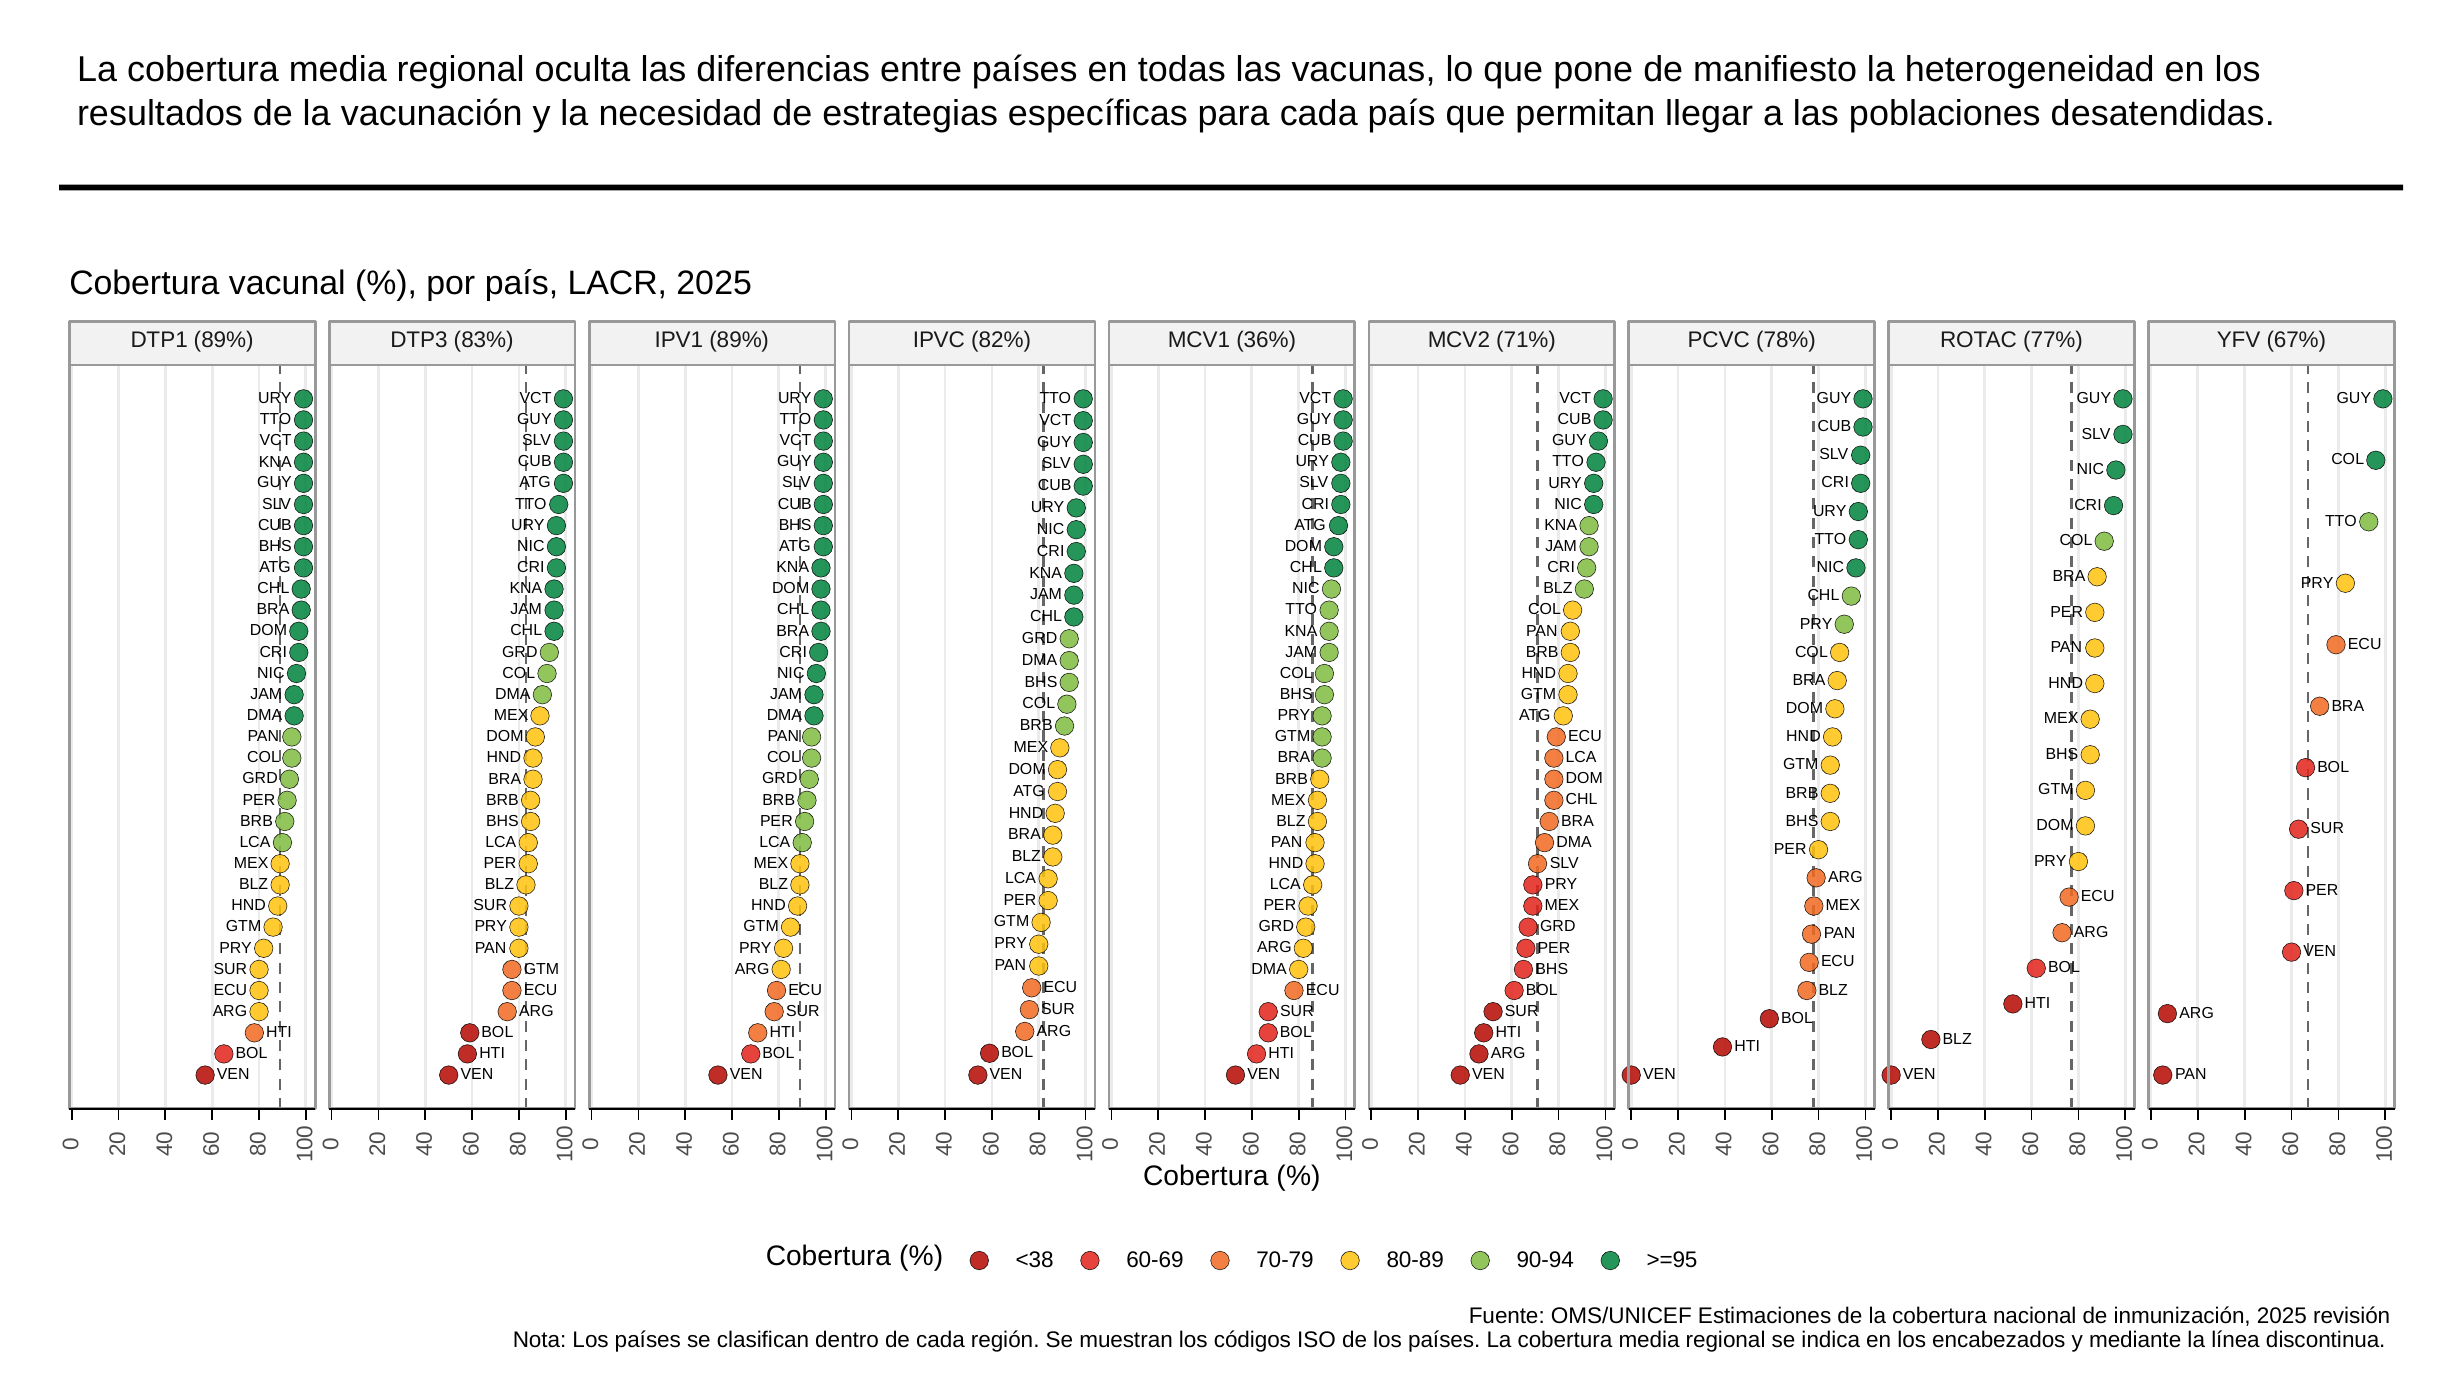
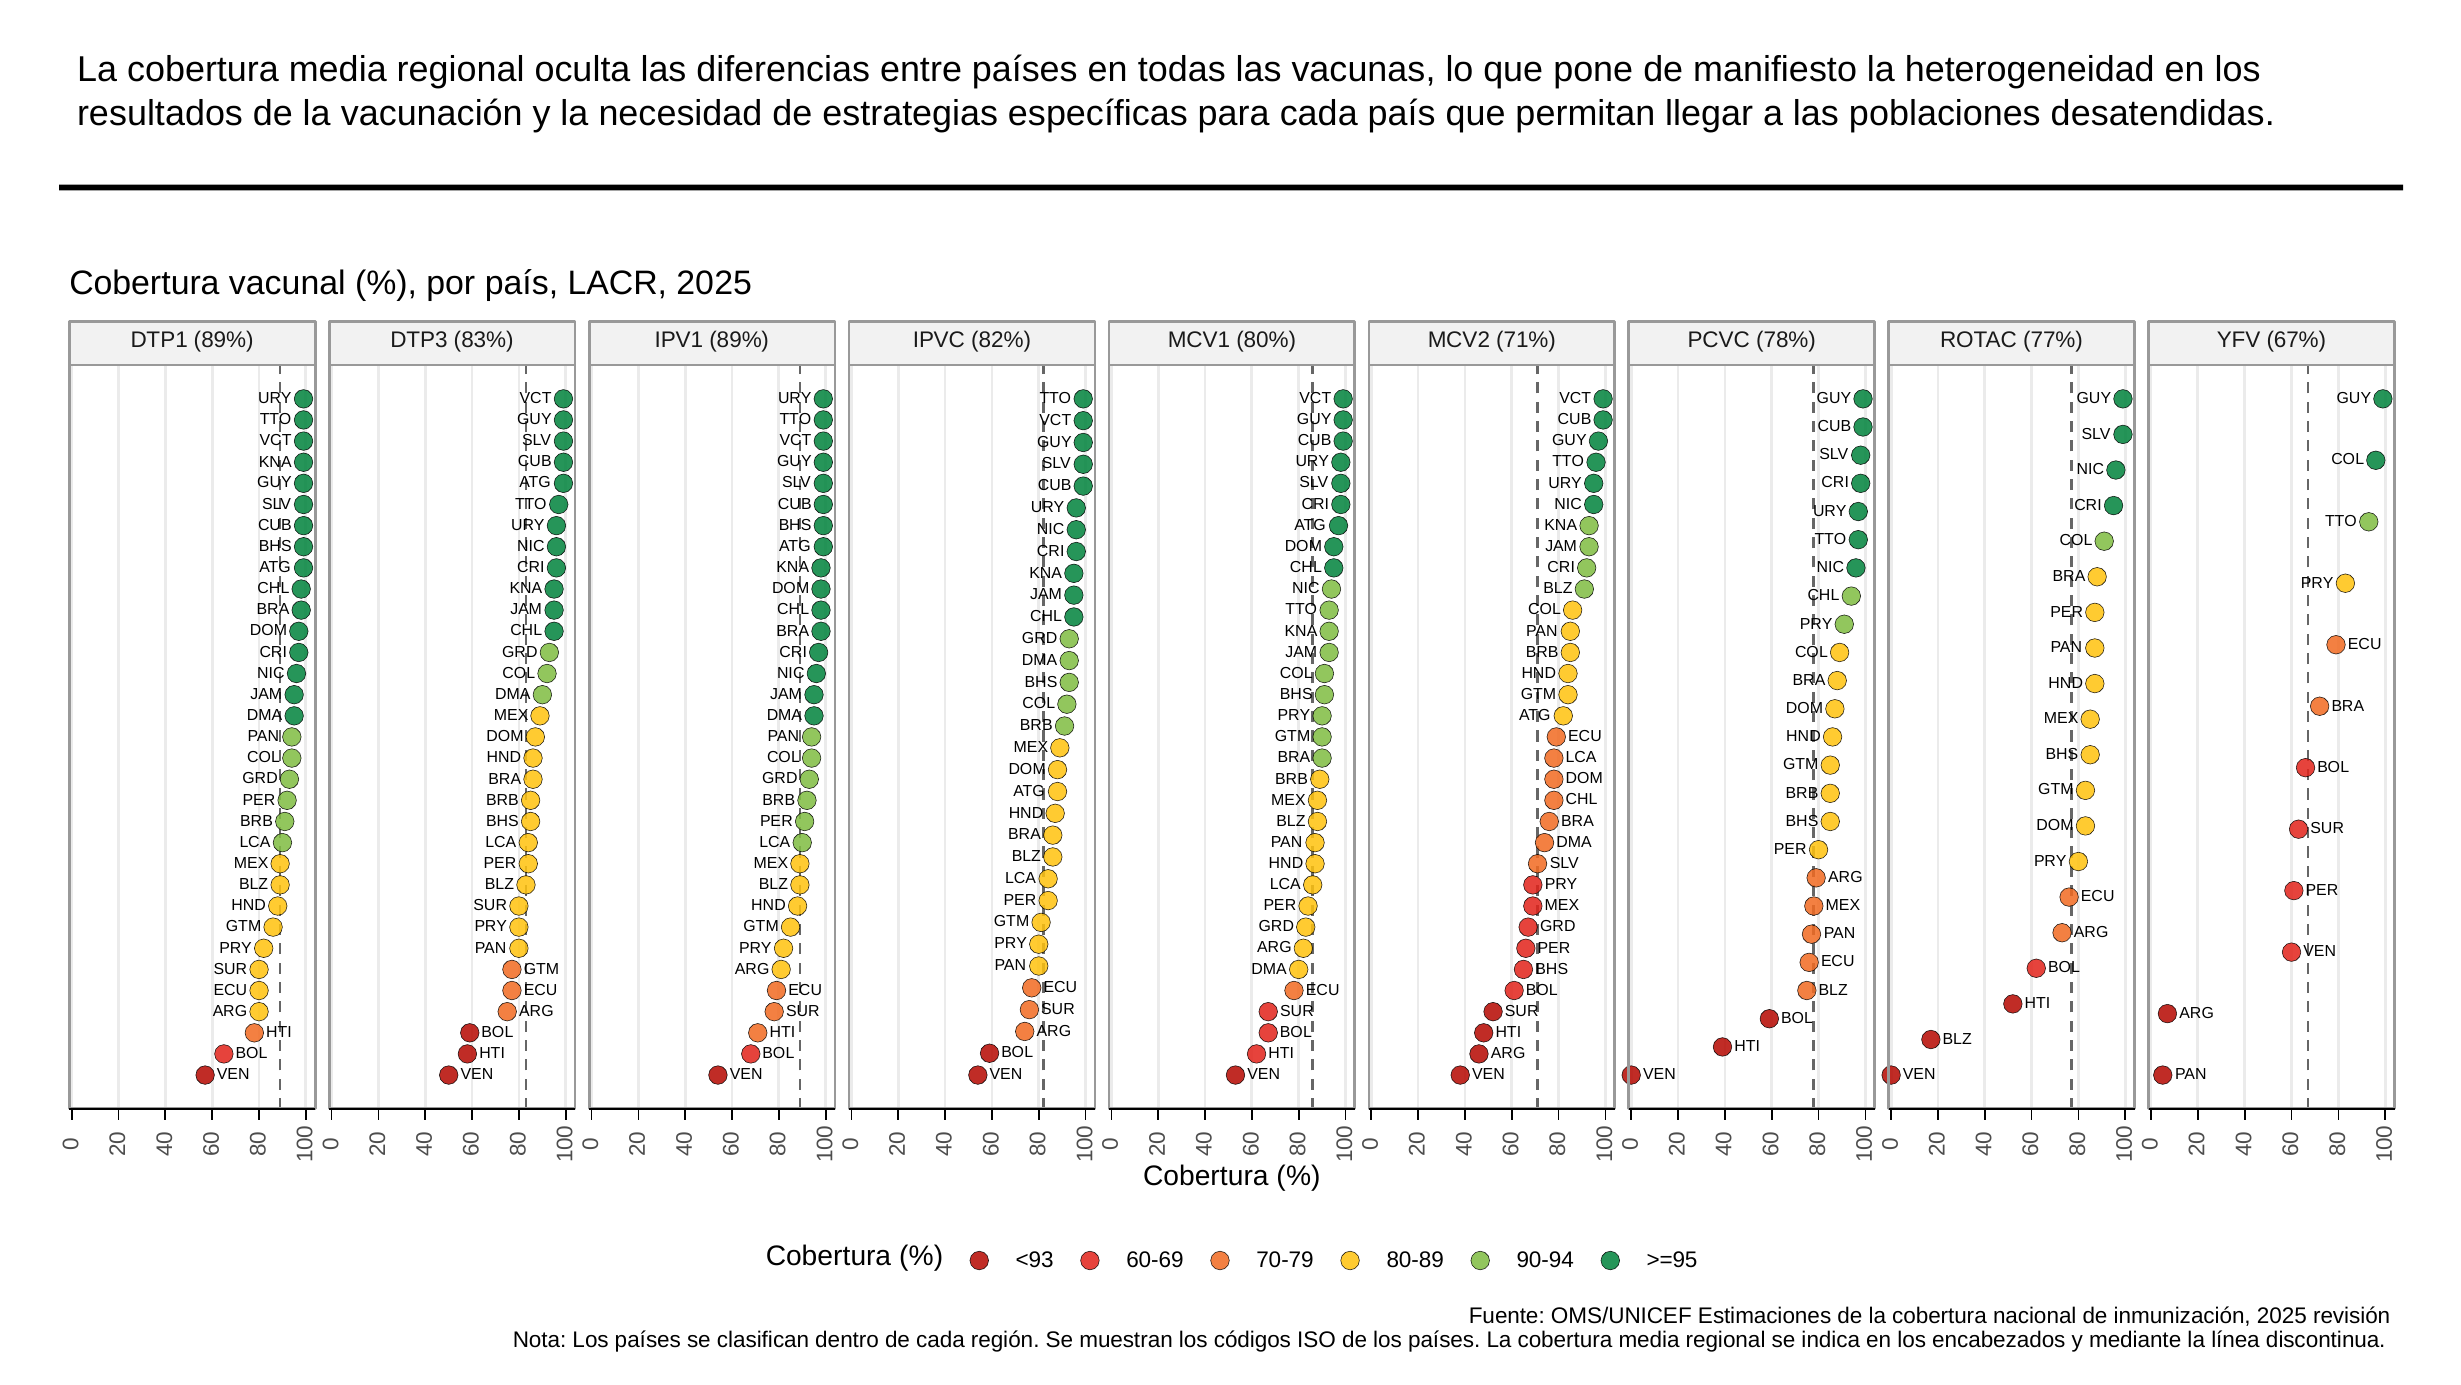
36%: 36% -> 80%
<38: <38 -> <93
